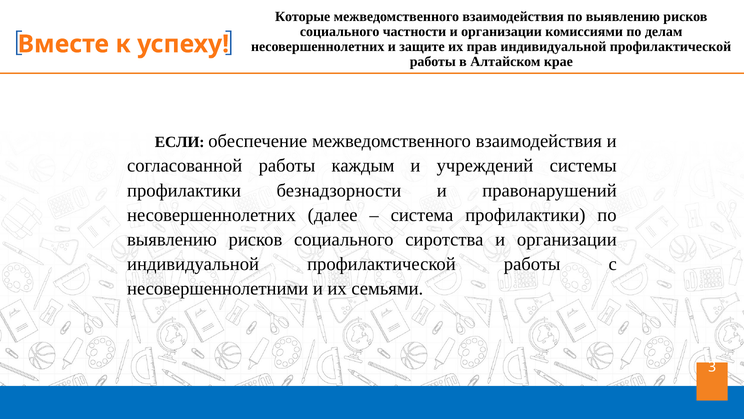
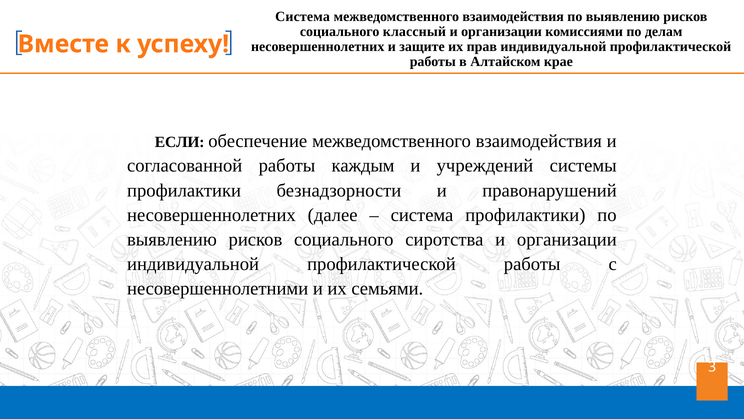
Которые at (303, 16): Которые -> Система
частности: частности -> классный
